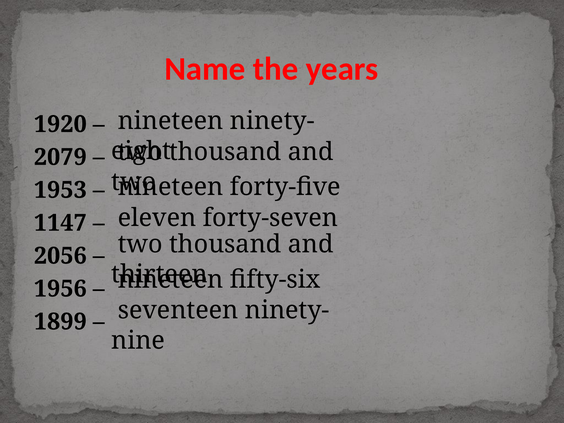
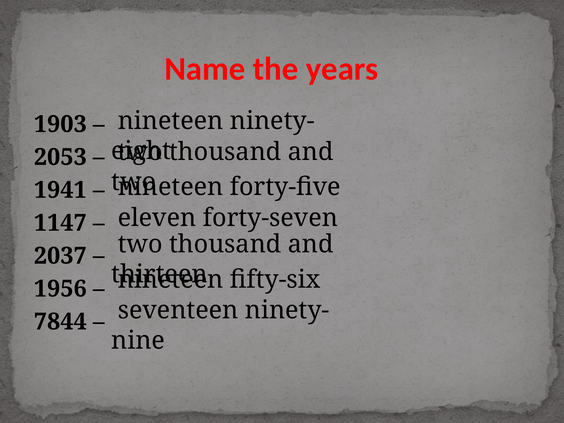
1920: 1920 -> 1903
2079: 2079 -> 2053
1953: 1953 -> 1941
2056: 2056 -> 2037
1899: 1899 -> 7844
